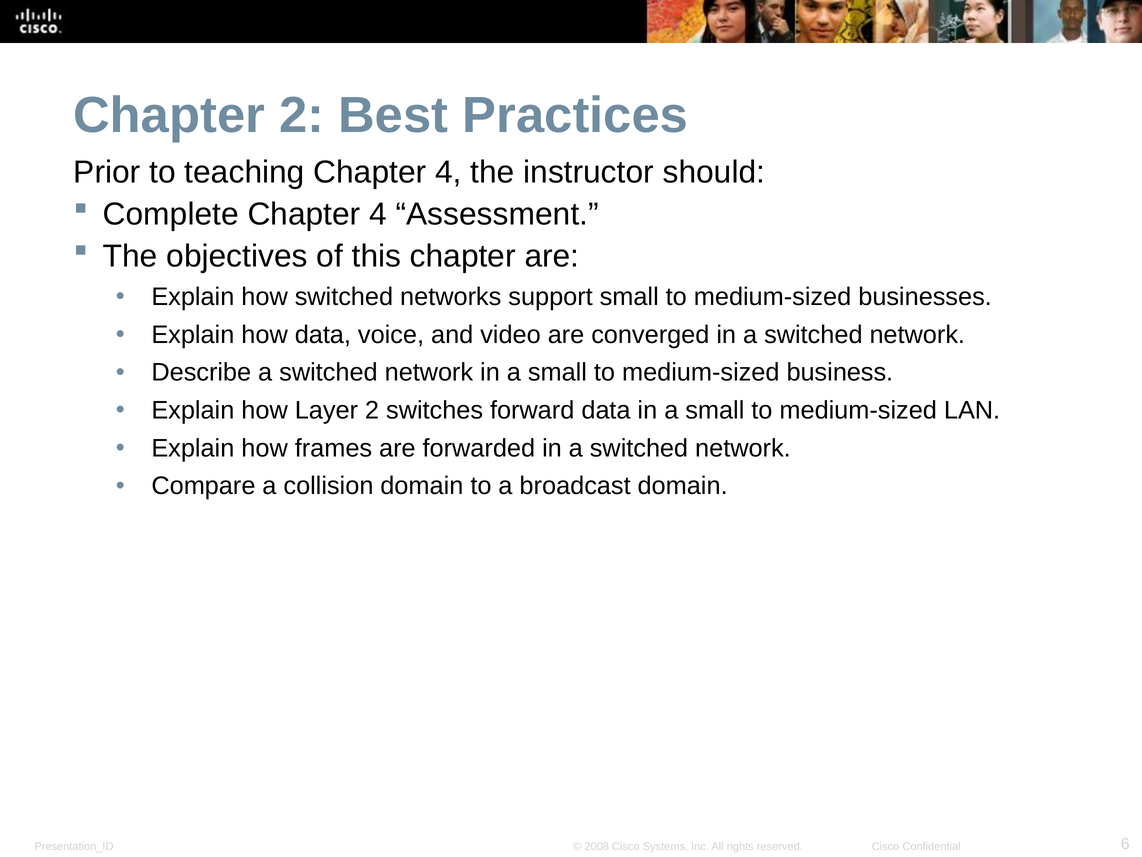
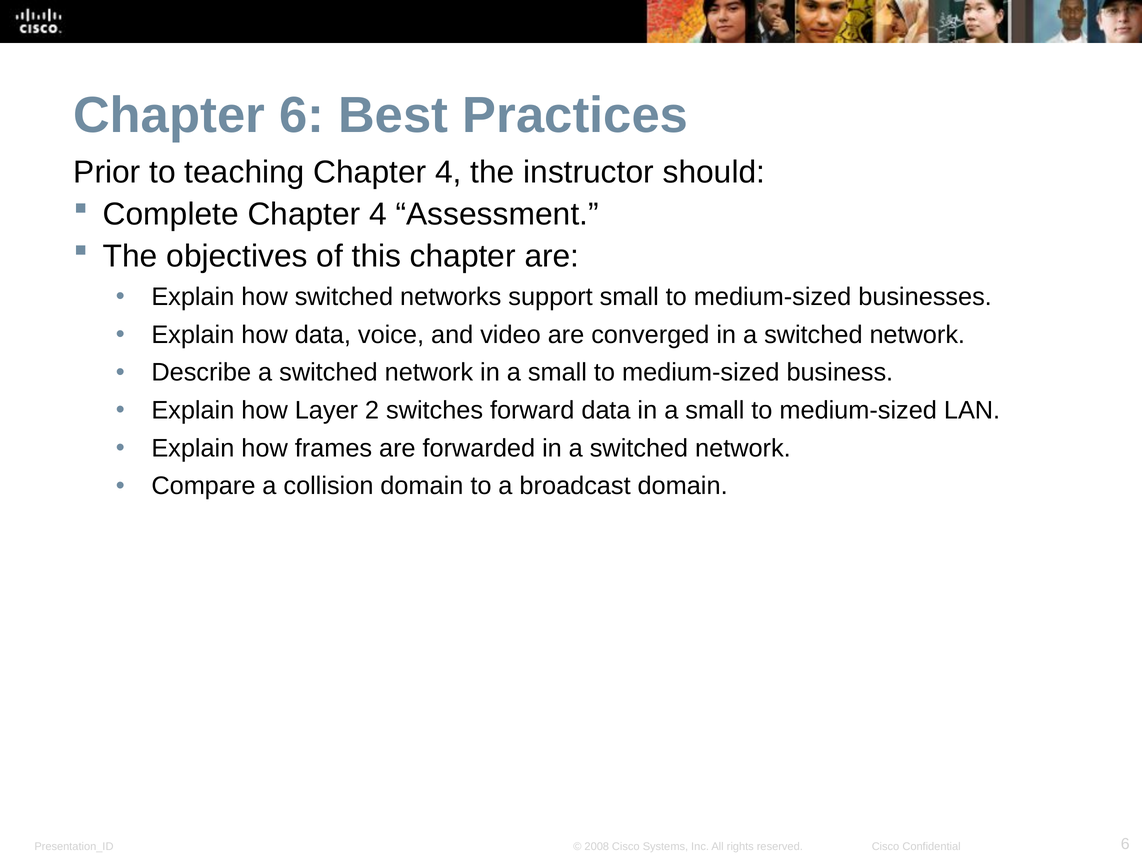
Chapter 2: 2 -> 6
